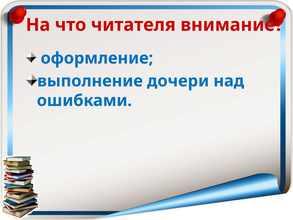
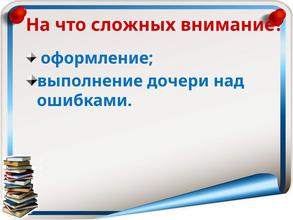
читателя: читателя -> сложных
